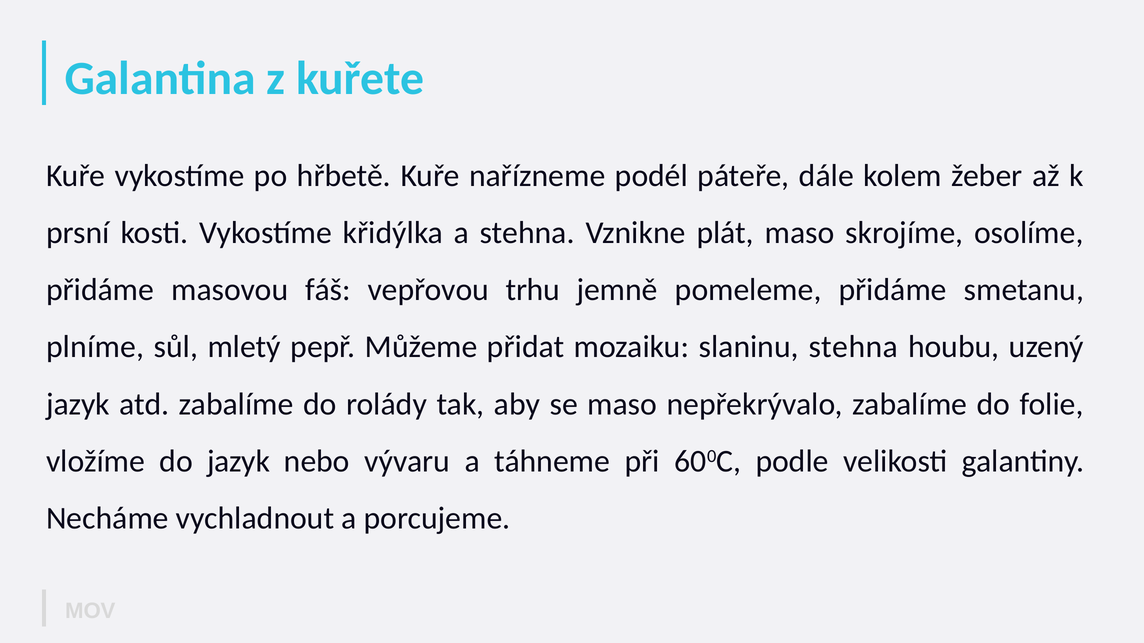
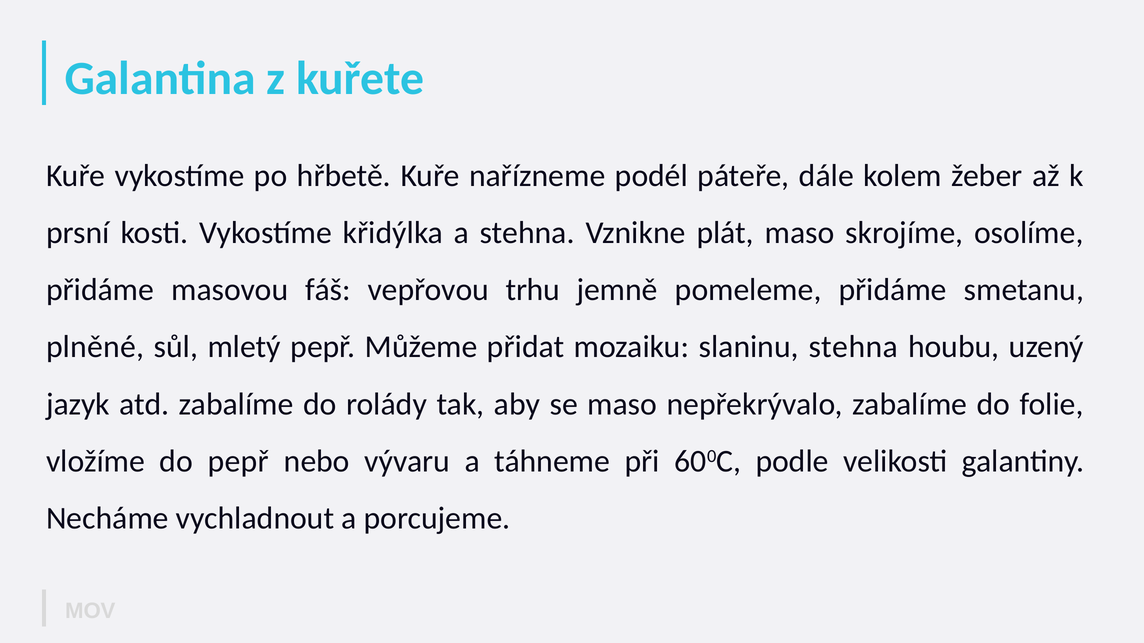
plníme: plníme -> plněné
do jazyk: jazyk -> pepř
